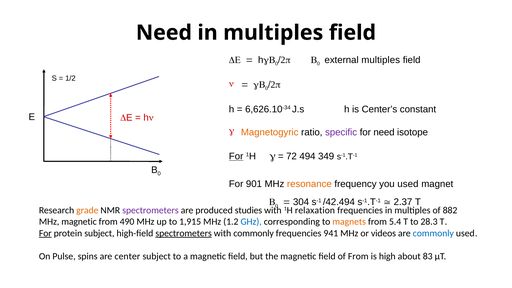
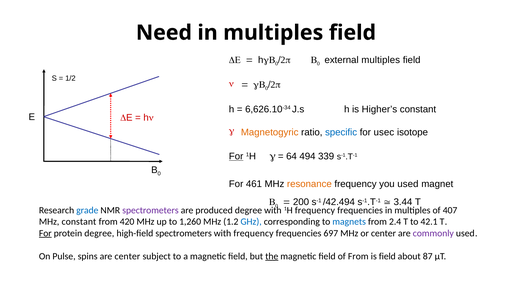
Center’s: Center’s -> Higher’s
specific colour: purple -> blue
for need: need -> usec
72: 72 -> 64
349: 349 -> 339
901: 901 -> 461
304: 304 -> 200
2.37: 2.37 -> 3.44
grade colour: orange -> blue
produced studies: studies -> degree
1H relaxation: relaxation -> frequency
882: 882 -> 407
MHz magnetic: magnetic -> constant
490: 490 -> 420
1,915: 1,915 -> 1,260
magnets colour: orange -> blue
5.4: 5.4 -> 2.4
28.3: 28.3 -> 42.1
protein subject: subject -> degree
spectrometers at (184, 233) underline: present -> none
with commonly: commonly -> frequency
941: 941 -> 697
or videos: videos -> center
commonly at (433, 233) colour: blue -> purple
the underline: none -> present
is high: high -> field
83: 83 -> 87
